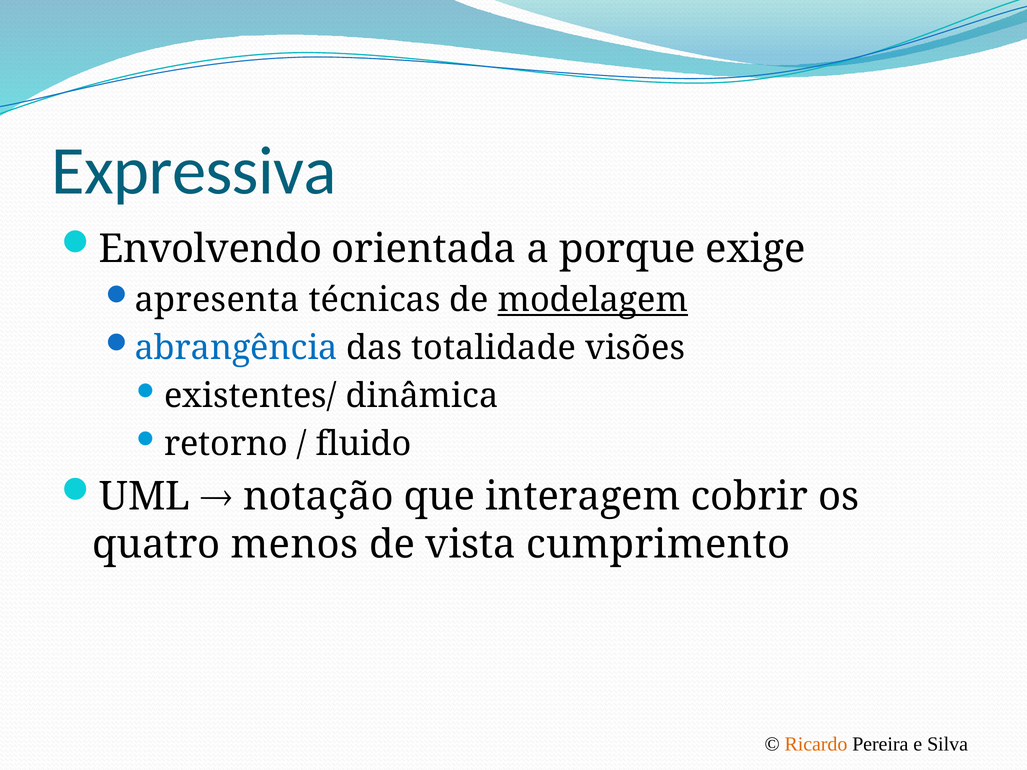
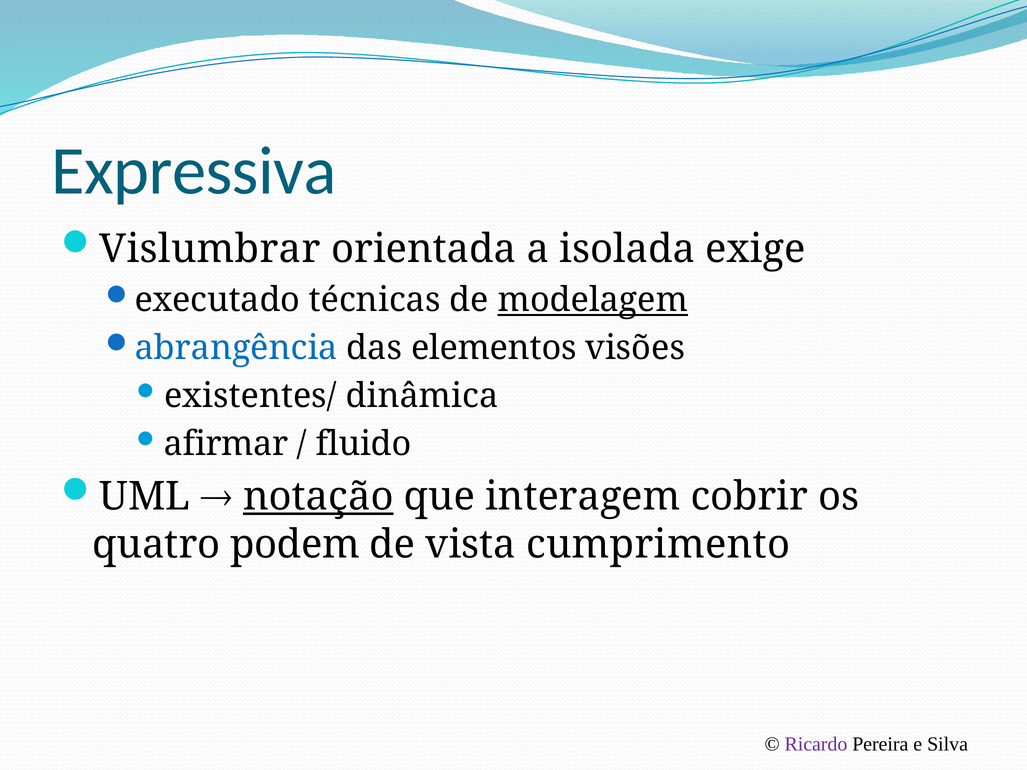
Envolvendo: Envolvendo -> Vislumbrar
porque: porque -> isolada
apresenta: apresenta -> executado
totalidade: totalidade -> elementos
retorno: retorno -> afirmar
notação underline: none -> present
menos: menos -> podem
Ricardo colour: orange -> purple
